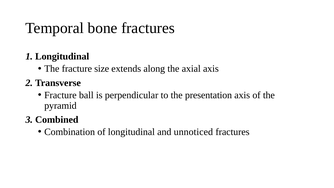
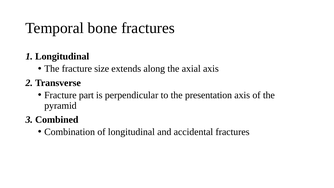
ball: ball -> part
unnoticed: unnoticed -> accidental
